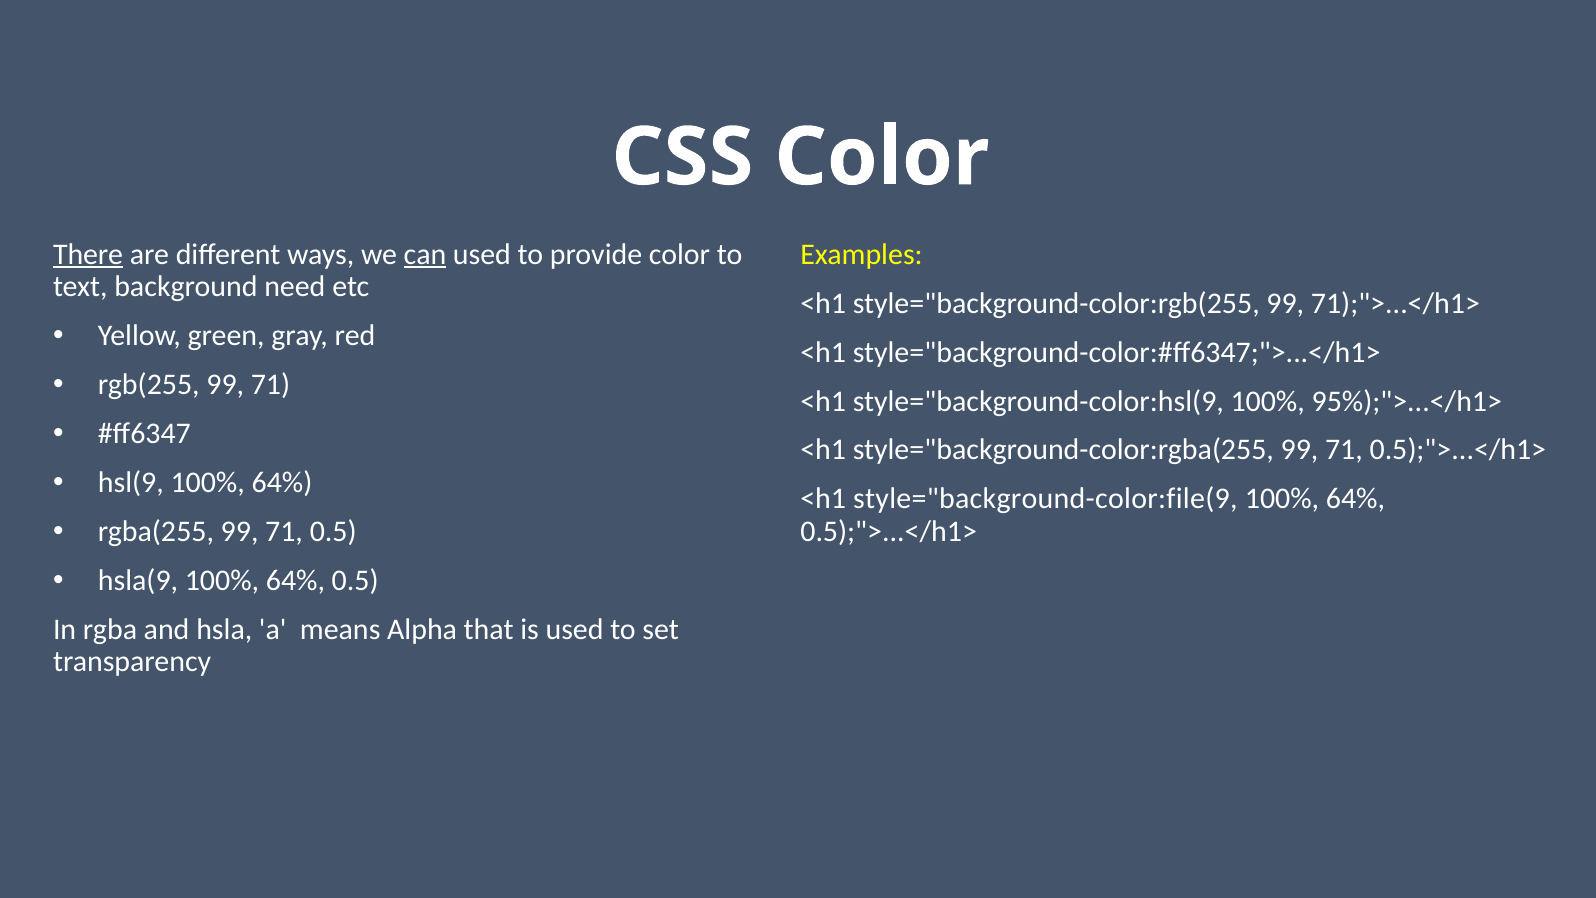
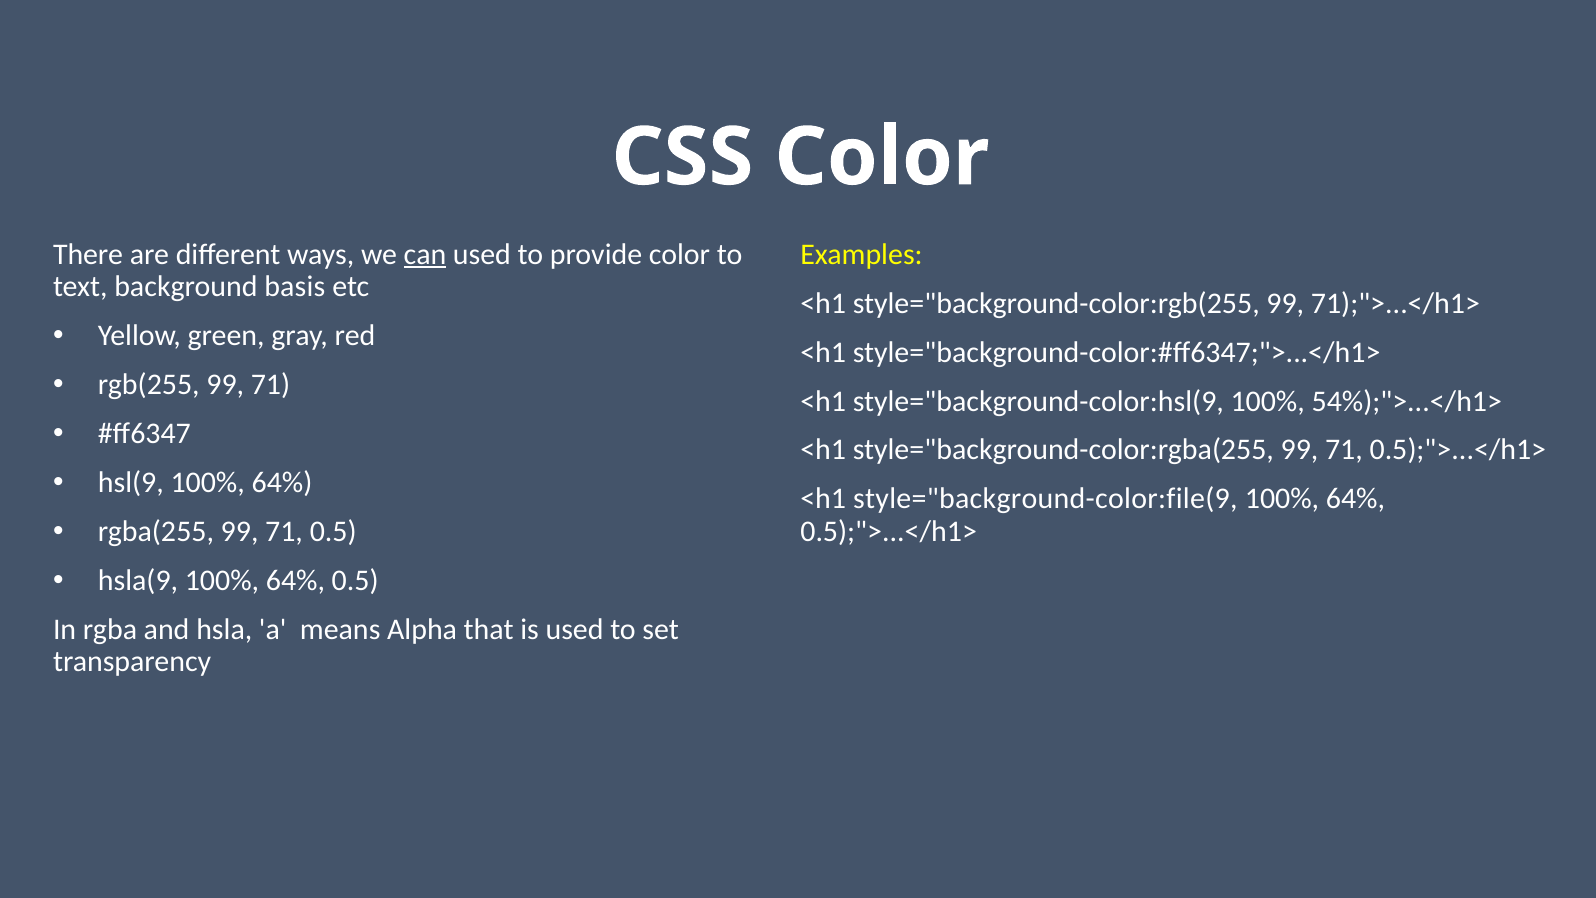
There underline: present -> none
need: need -> basis
95%);">...</h1>: 95%);">...</h1> -> 54%);">...</h1>
